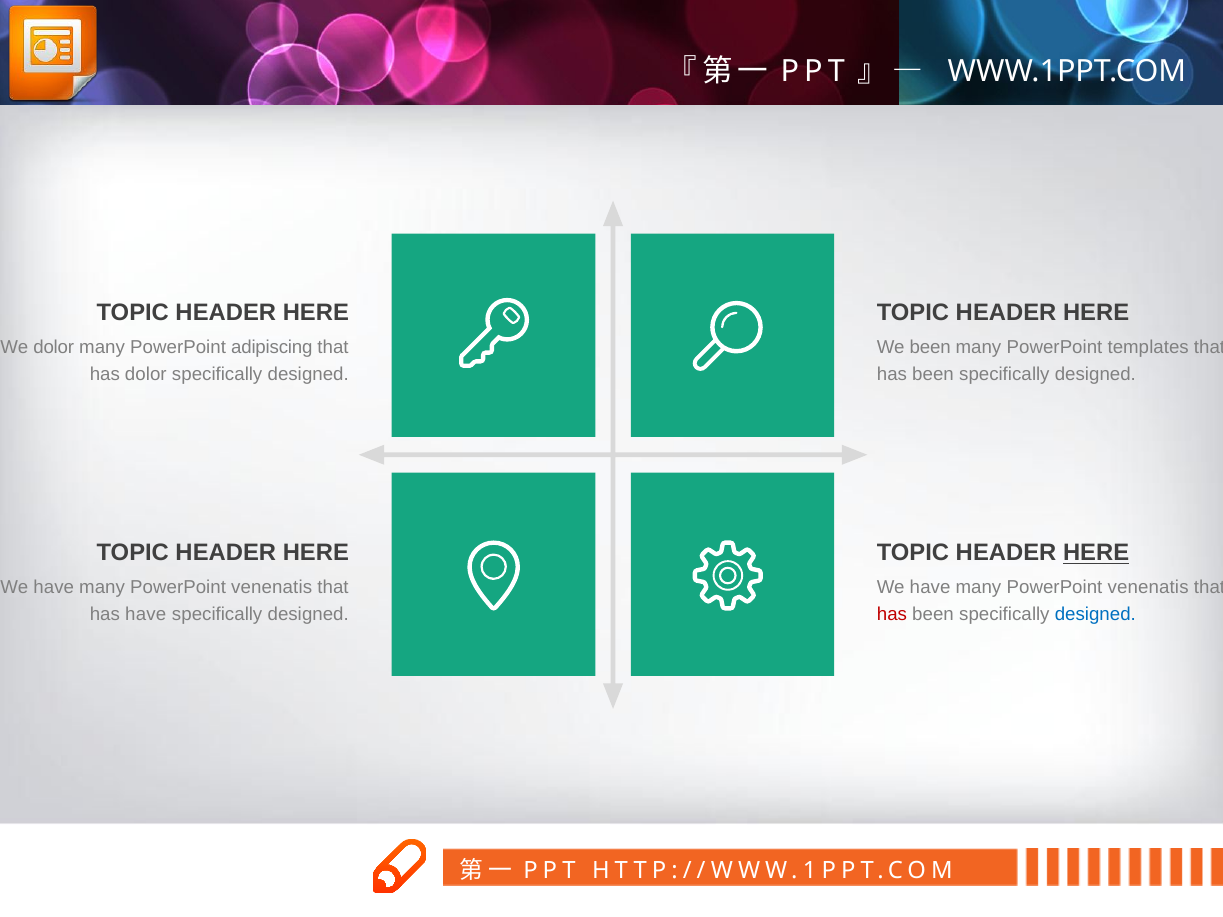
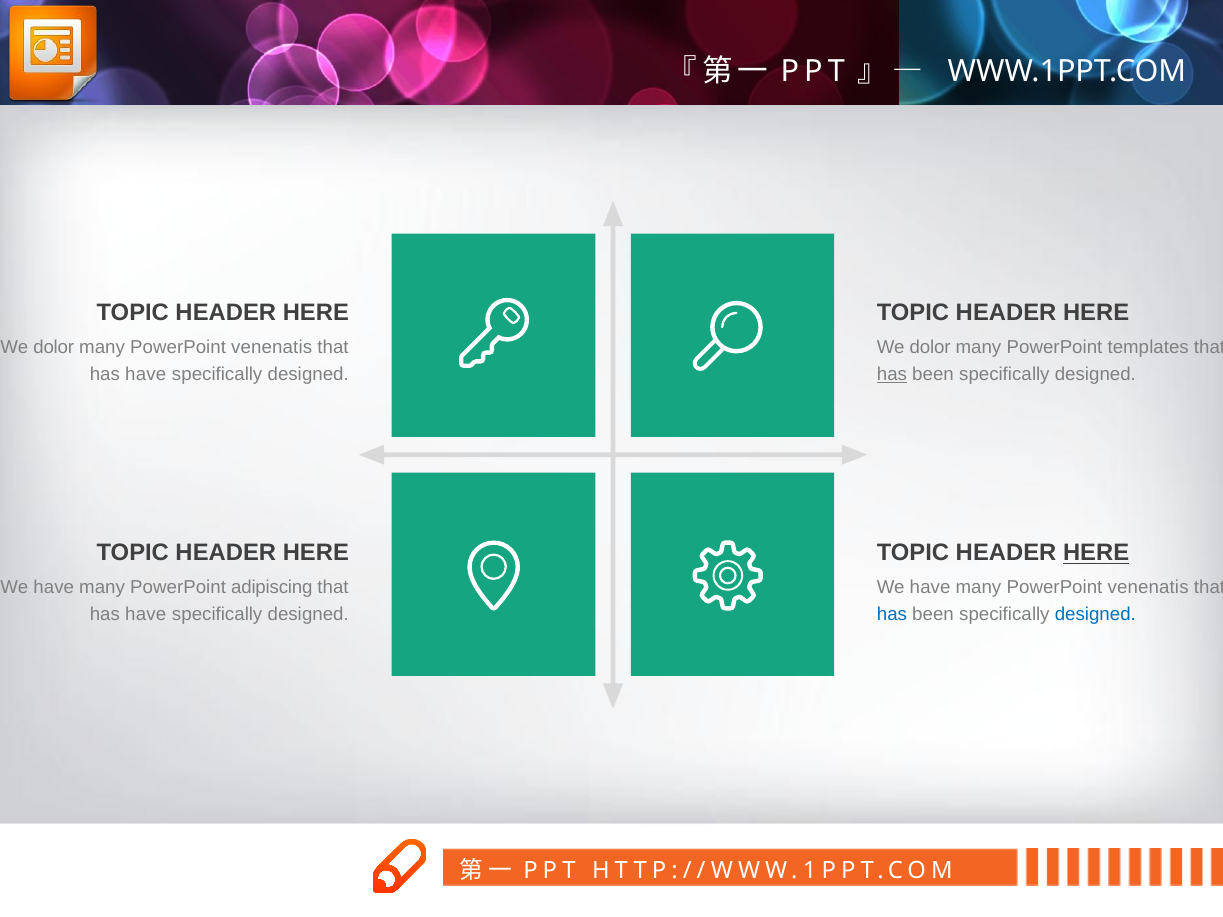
adipiscing at (272, 348): adipiscing -> venenatis
been at (930, 348): been -> dolor
dolor at (146, 375): dolor -> have
has at (892, 375) underline: none -> present
venenatis at (272, 588): venenatis -> adipiscing
has at (892, 615) colour: red -> blue
